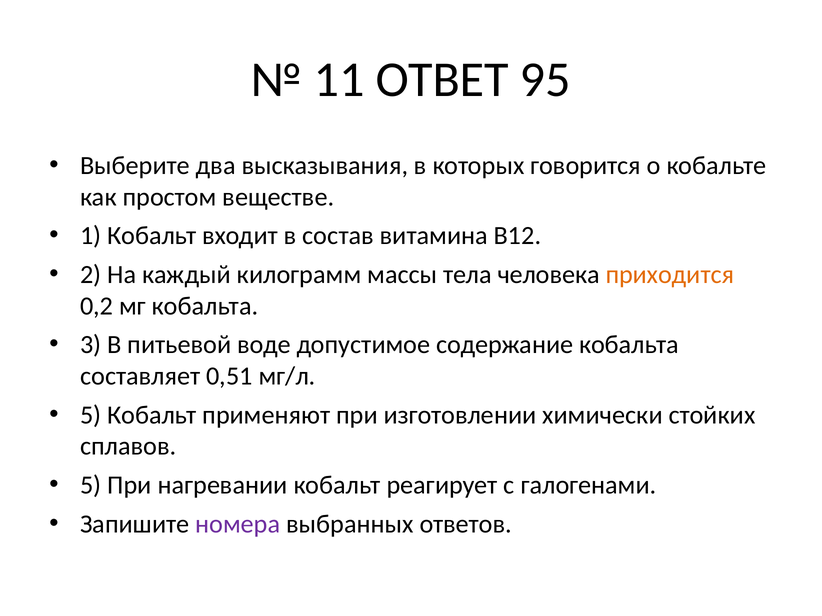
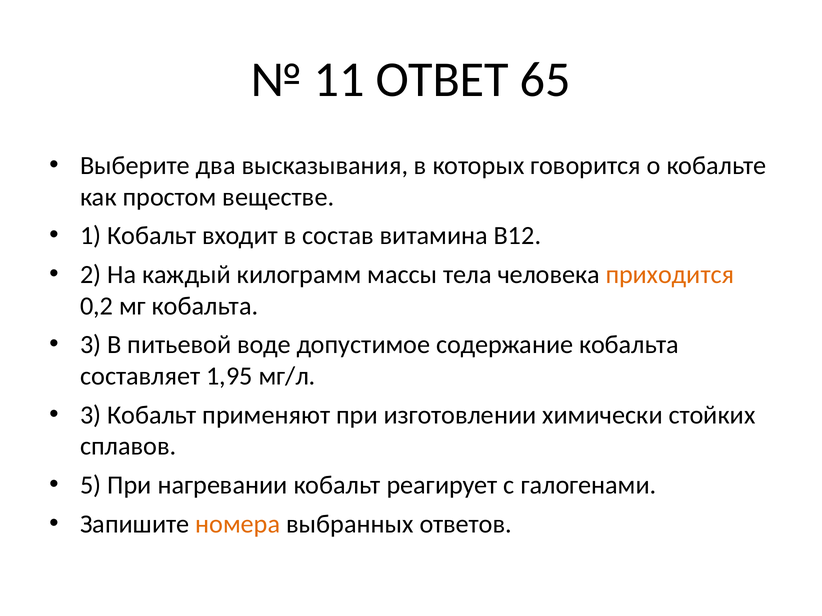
95: 95 -> 65
0,51: 0,51 -> 1,95
5 at (91, 415): 5 -> 3
номера colour: purple -> orange
